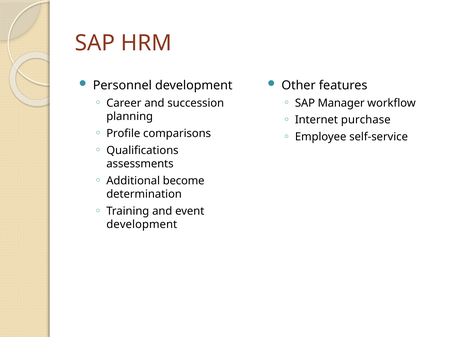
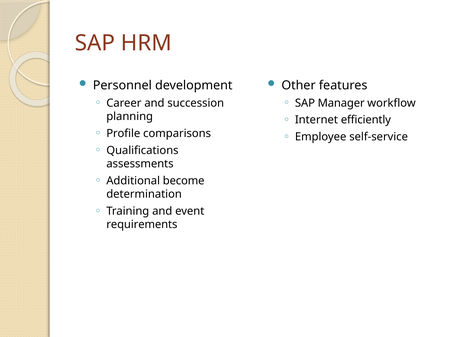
purchase: purchase -> efficiently
development at (142, 224): development -> requirements
